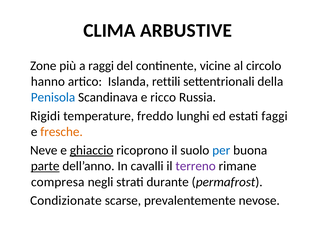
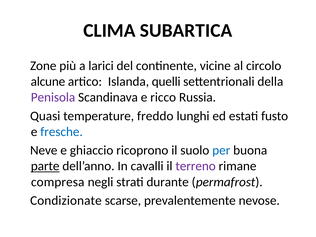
ARBUSTIVE: ARBUSTIVE -> SUBARTICA
raggi: raggi -> larici
hanno: hanno -> alcune
rettili: rettili -> quelli
Penisola colour: blue -> purple
Rigidi: Rigidi -> Quasi
faggi: faggi -> fusto
fresche colour: orange -> blue
ghiaccio underline: present -> none
